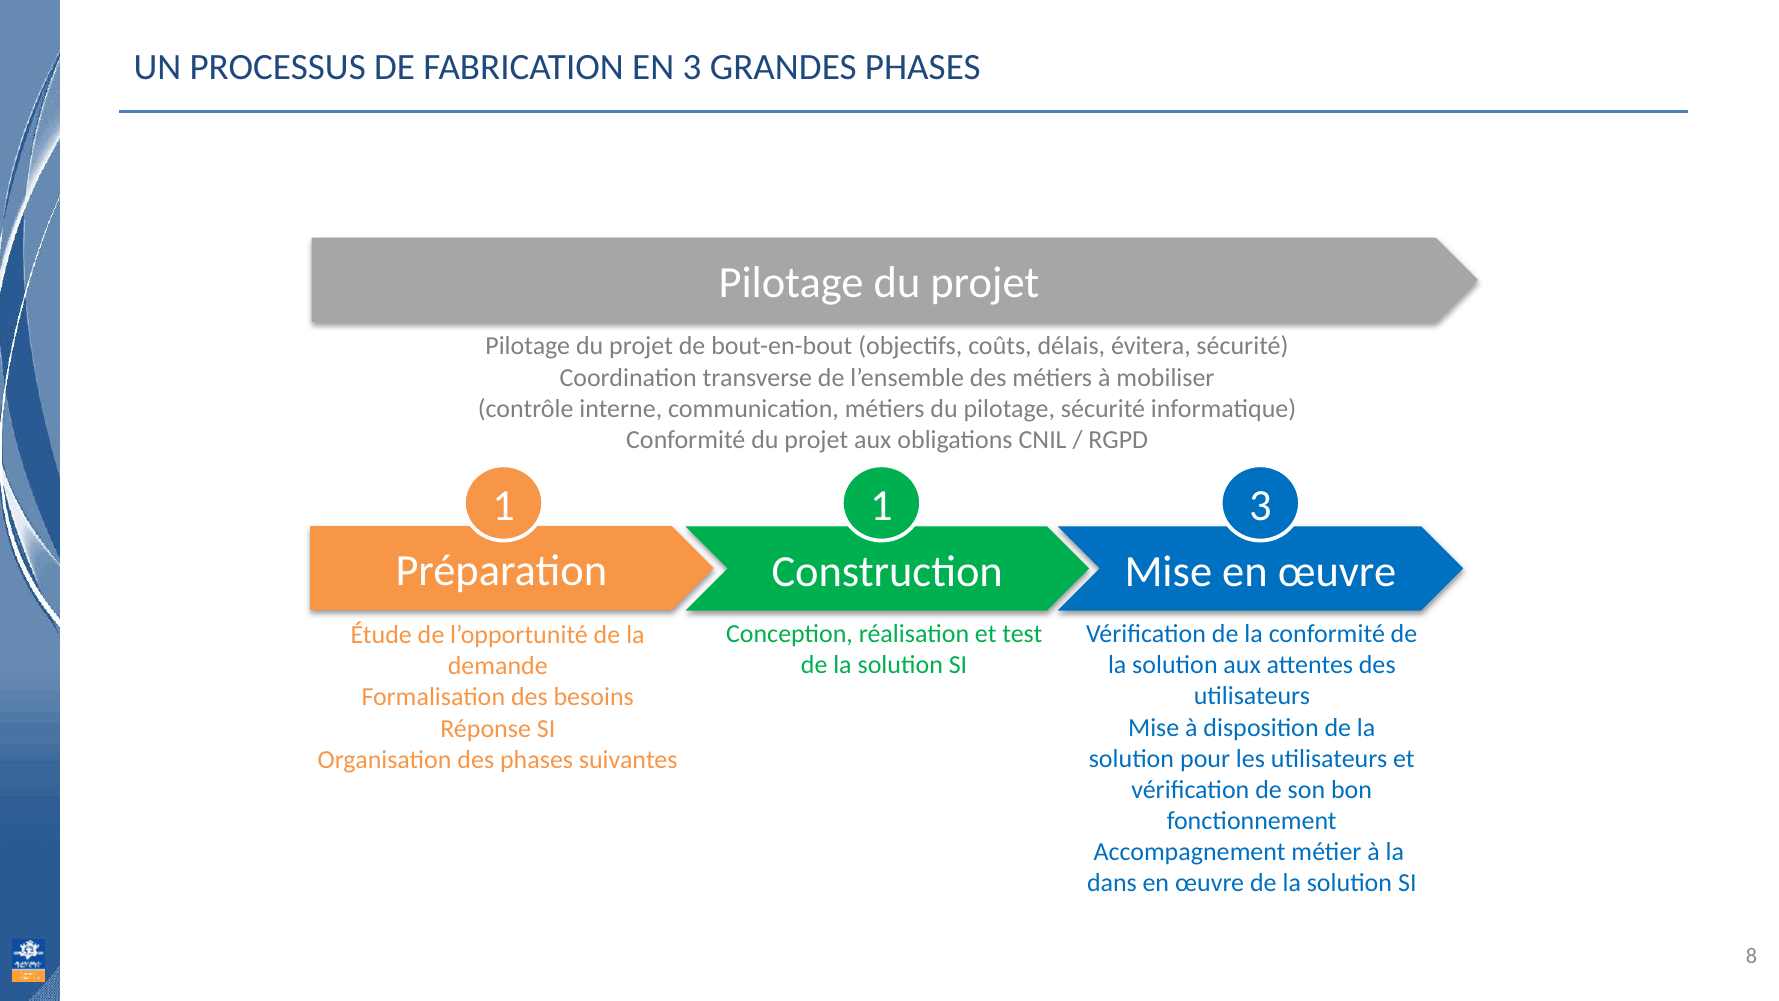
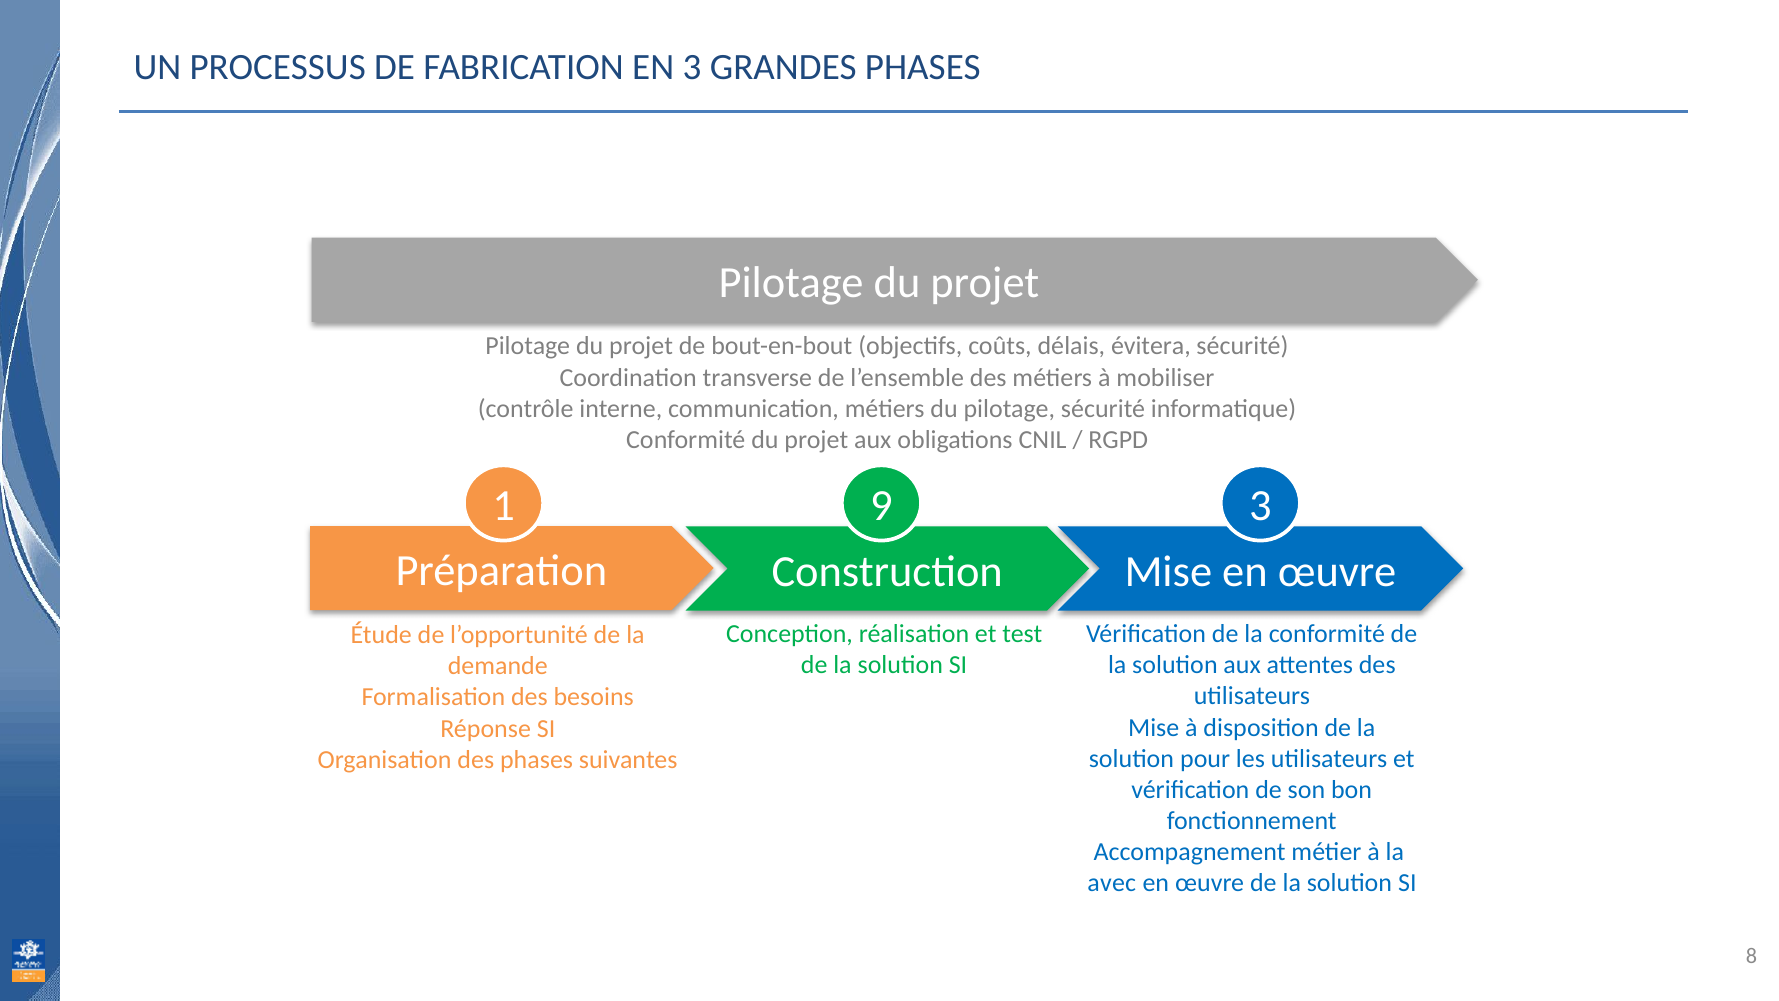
1 1: 1 -> 9
dans: dans -> avec
